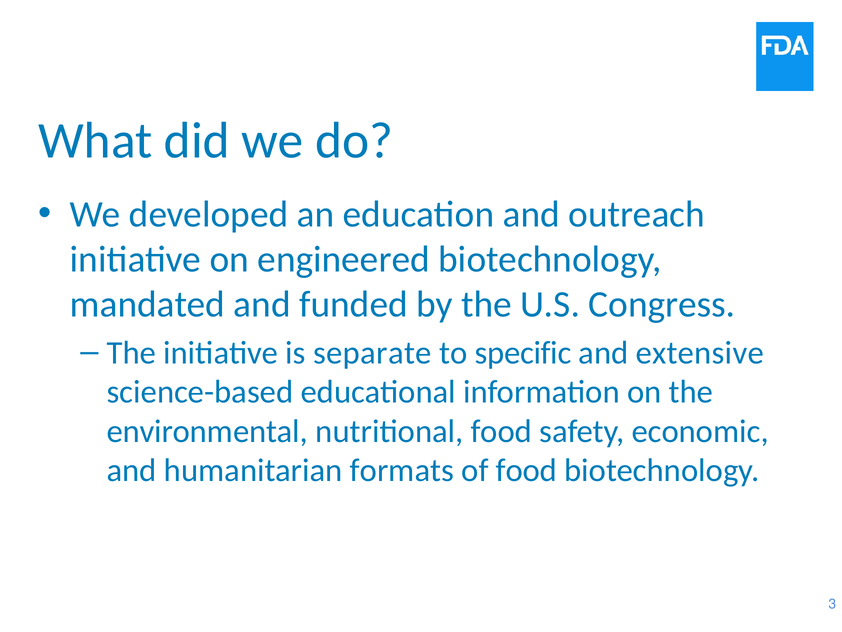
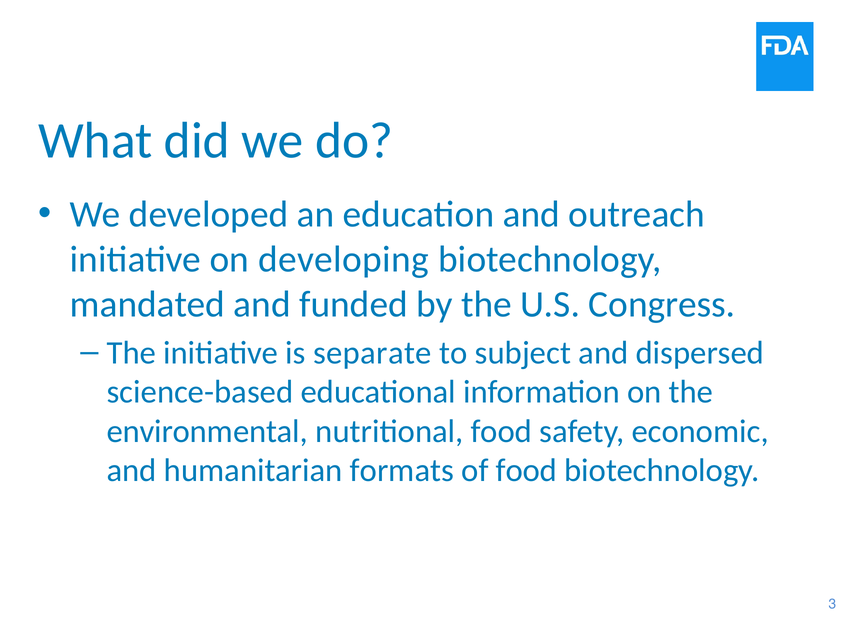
engineered: engineered -> developing
specific: specific -> subject
extensive: extensive -> dispersed
